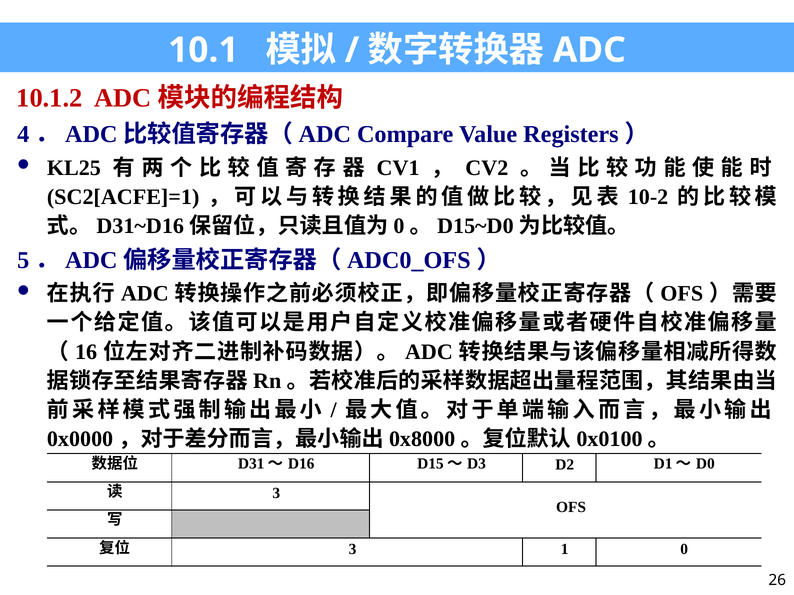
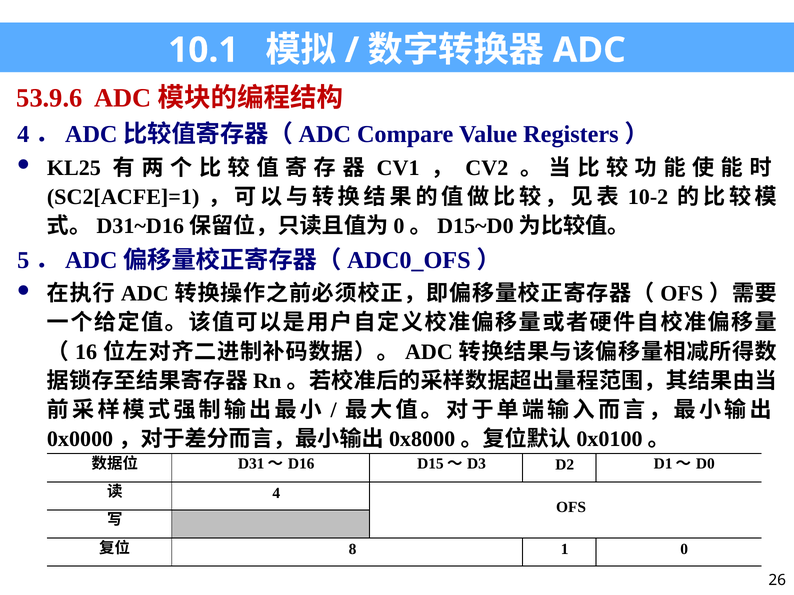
10.1.2: 10.1.2 -> 53.9.6
3 at (276, 493): 3 -> 4
3 at (353, 550): 3 -> 8
